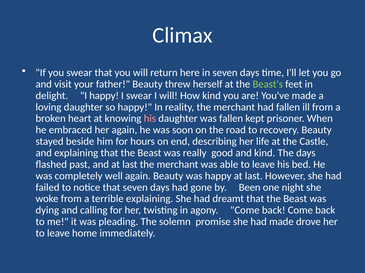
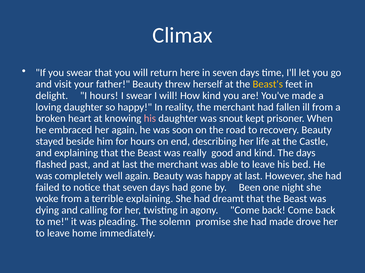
Beast's colour: light green -> yellow
I happy: happy -> hours
was fallen: fallen -> snout
